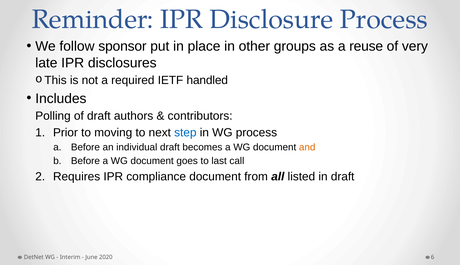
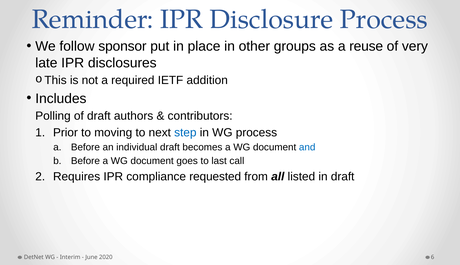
handled: handled -> addition
and colour: orange -> blue
compliance document: document -> requested
